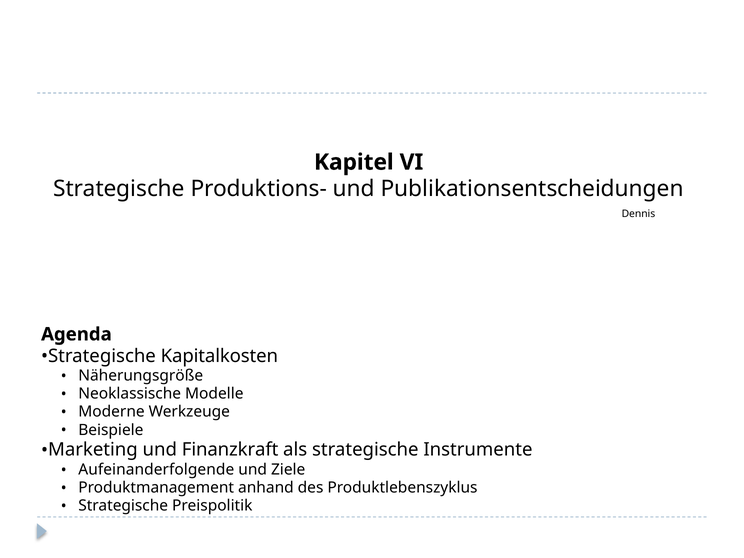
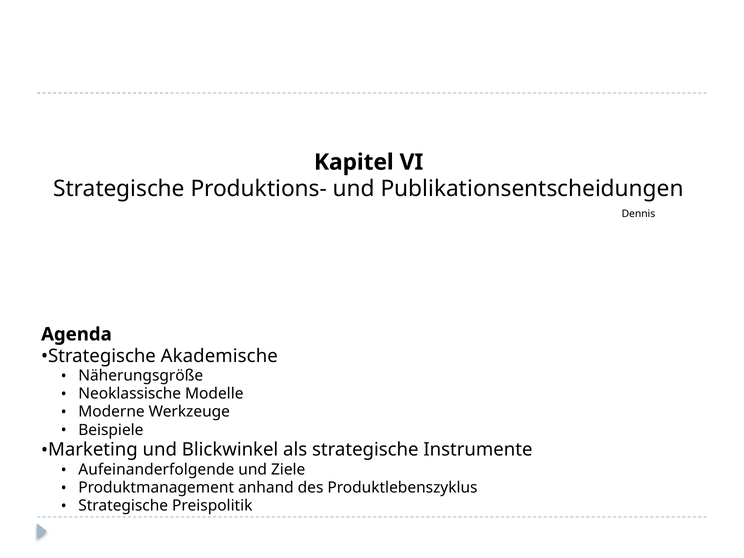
Kapitalkosten: Kapitalkosten -> Akademische
Finanzkraft: Finanzkraft -> Blickwinkel
